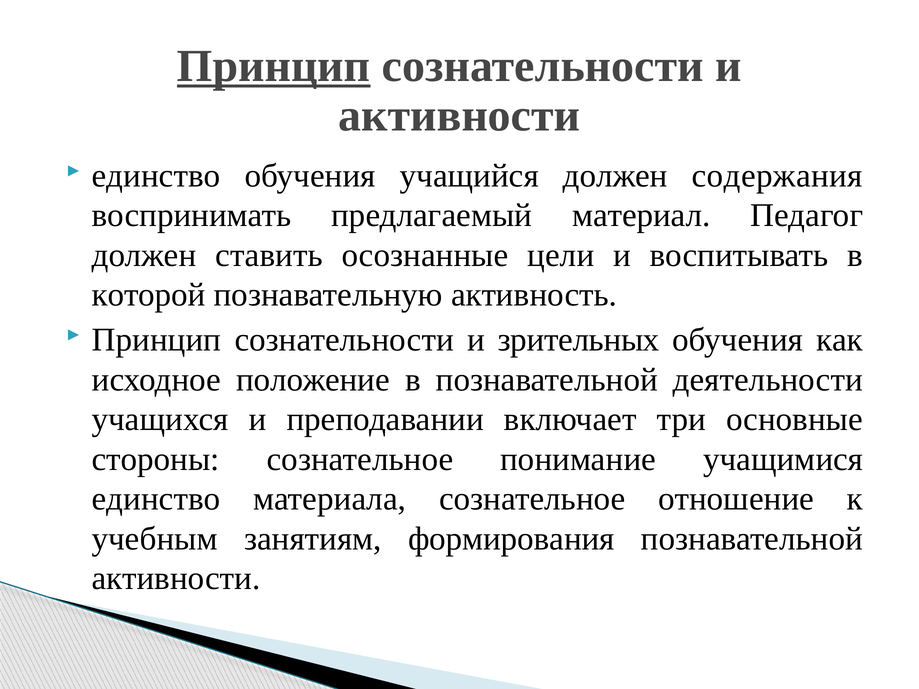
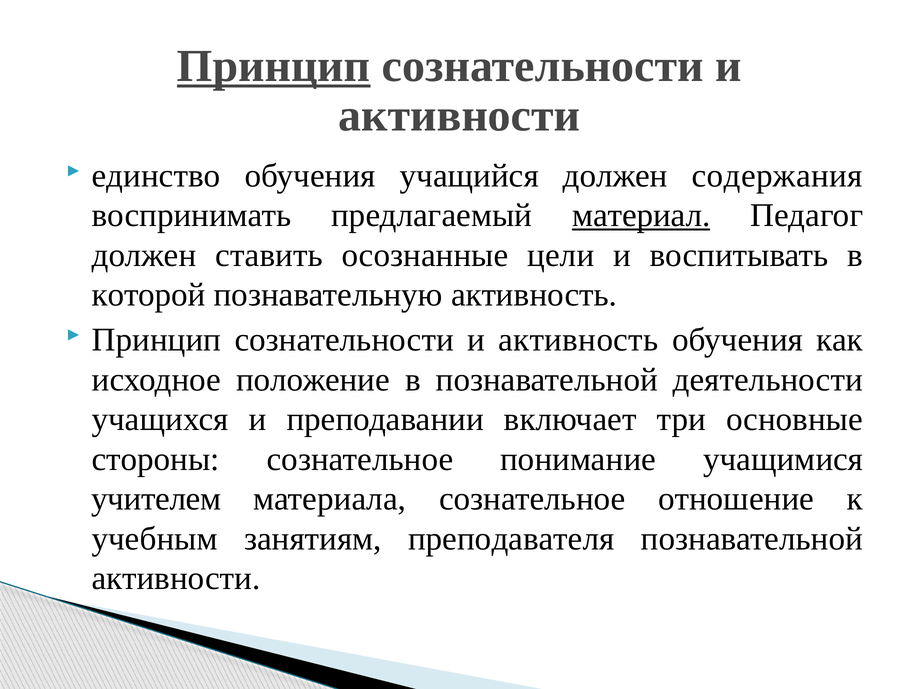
материал underline: none -> present
и зрительных: зрительных -> активность
единство at (156, 499): единство -> учителем
формирования: формирования -> преподавателя
